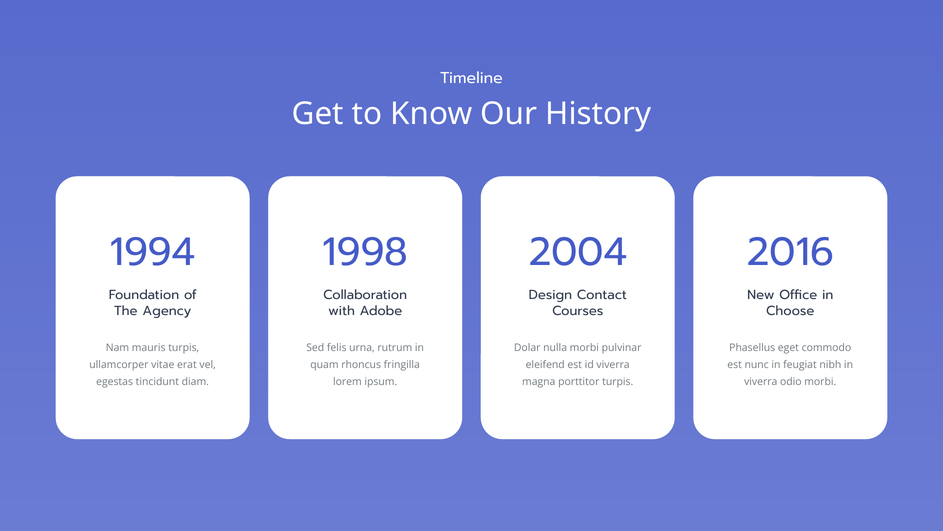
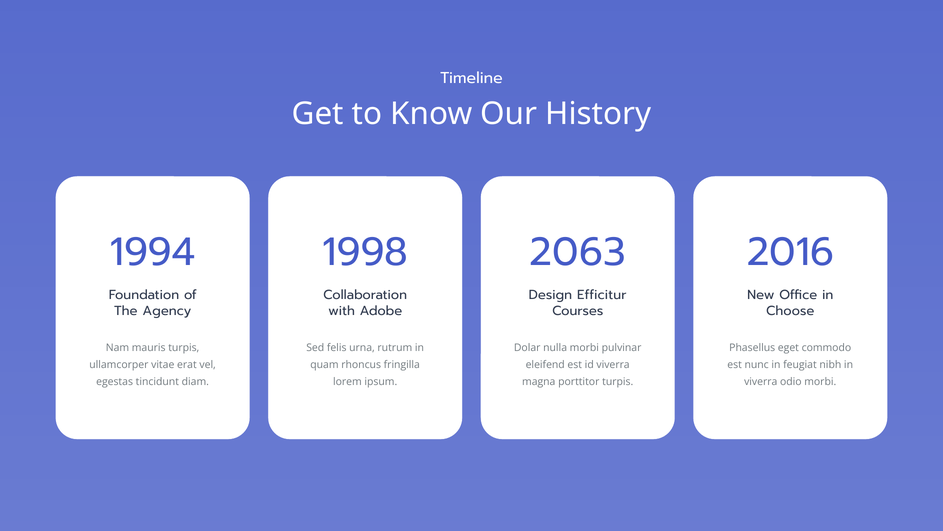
2004: 2004 -> 2063
Contact: Contact -> Efficitur
